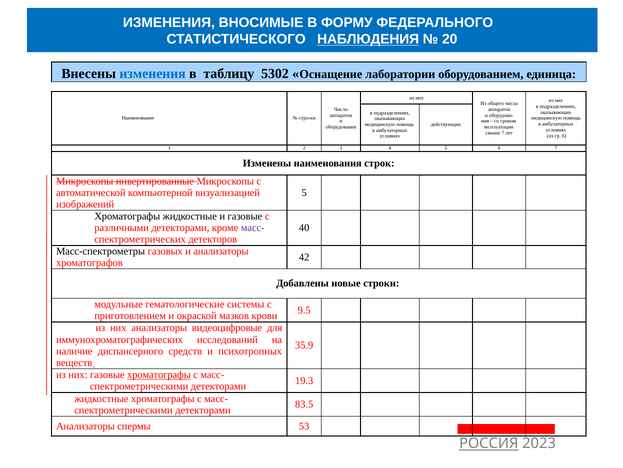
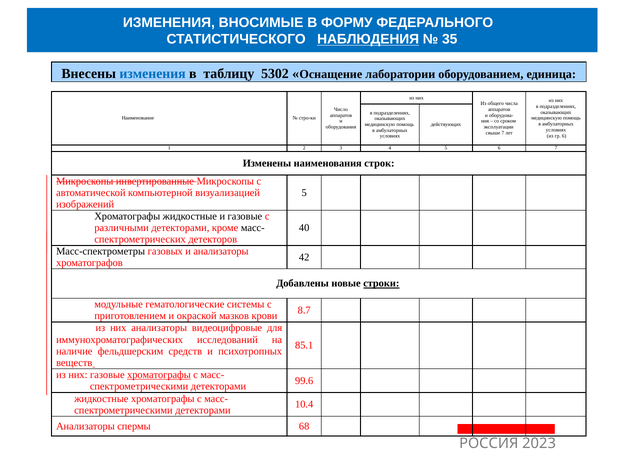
20: 20 -> 35
масс- at (253, 228) colour: purple -> black
строки underline: none -> present
9.5: 9.5 -> 8.7
35.9: 35.9 -> 85.1
диспансерного: диспансерного -> фельдшерским
19.3: 19.3 -> 99.6
83.5: 83.5 -> 10.4
53: 53 -> 68
РОССИЯ underline: present -> none
